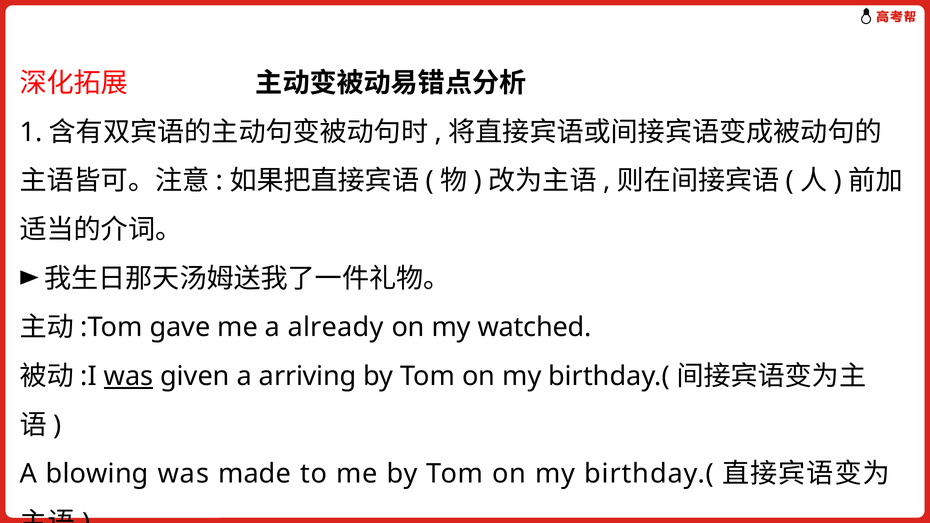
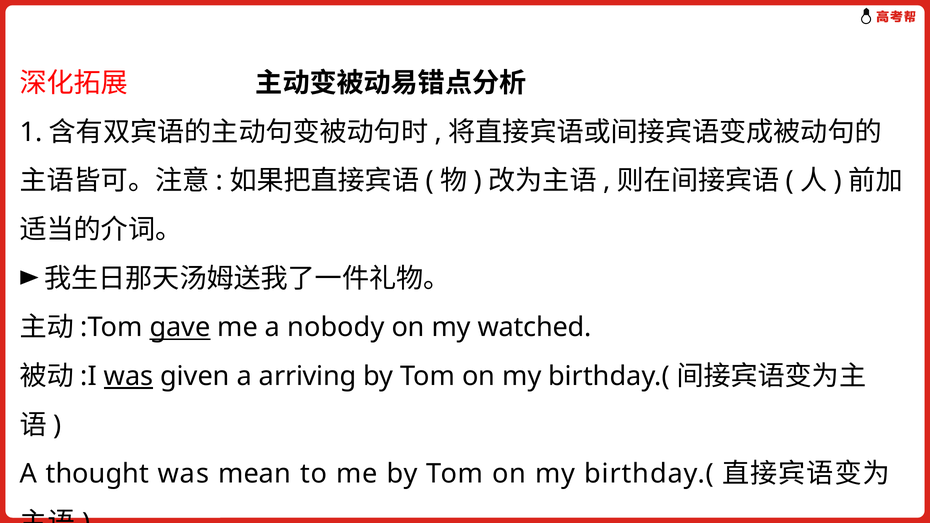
gave underline: none -> present
already: already -> nobody
blowing: blowing -> thought
made: made -> mean
